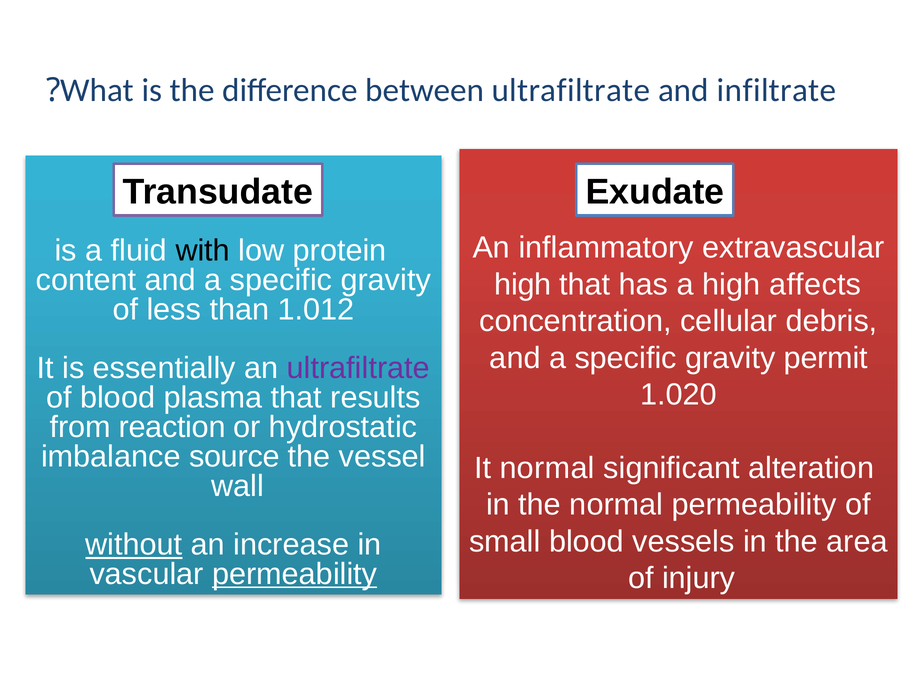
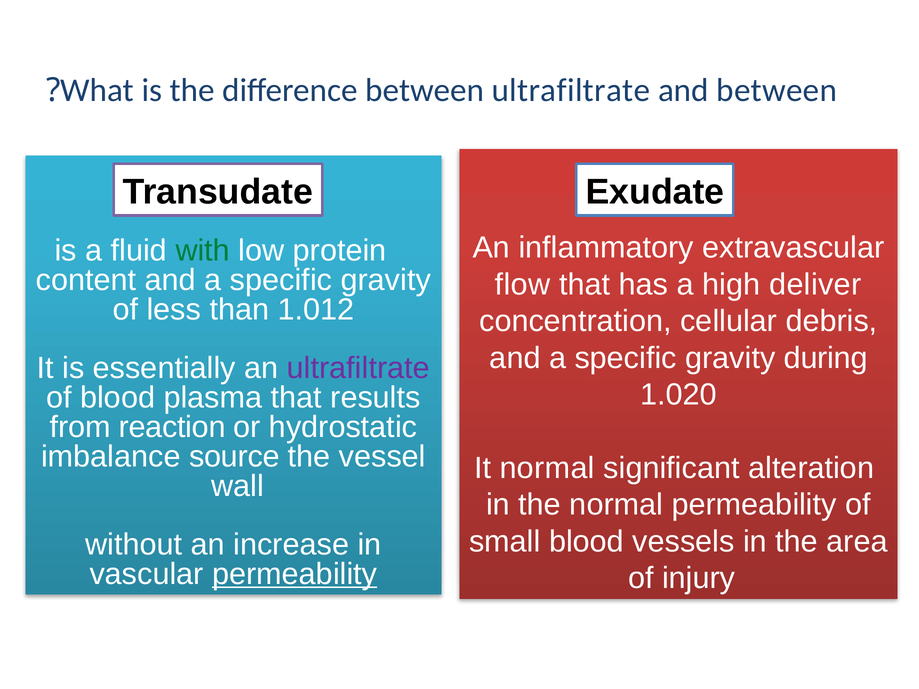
and infiltrate: infiltrate -> between
with colour: black -> green
high at (523, 285): high -> flow
affects: affects -> deliver
permit: permit -> during
without underline: present -> none
